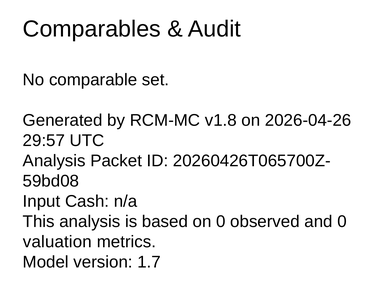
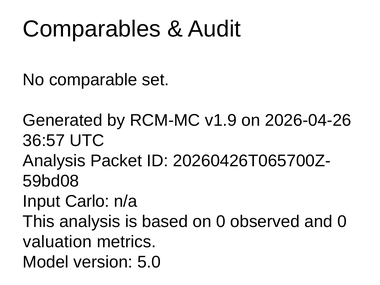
v1.8: v1.8 -> v1.9
29:57: 29:57 -> 36:57
Cash: Cash -> Carlo
1.7: 1.7 -> 5.0
